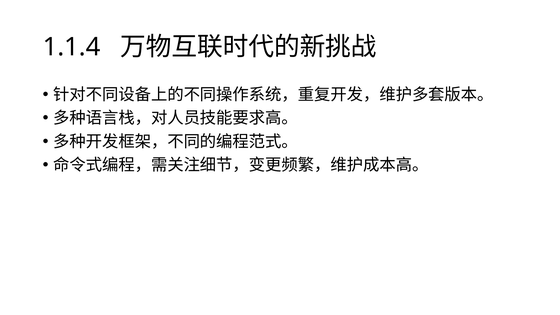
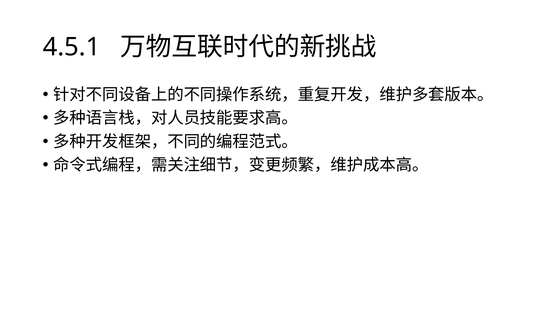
1.1.4: 1.1.4 -> 4.5.1
